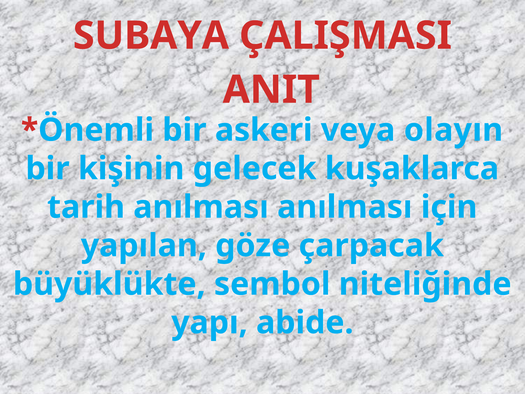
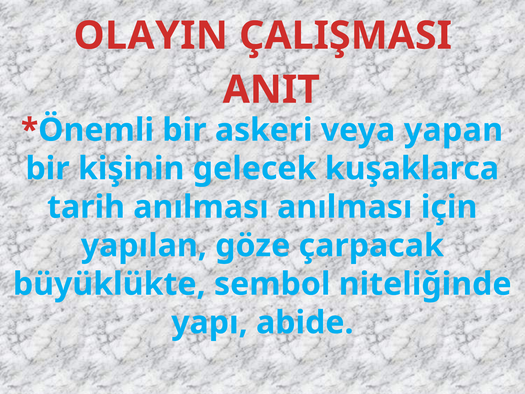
SUBAYA: SUBAYA -> OLAYIN
olayın: olayın -> yapan
